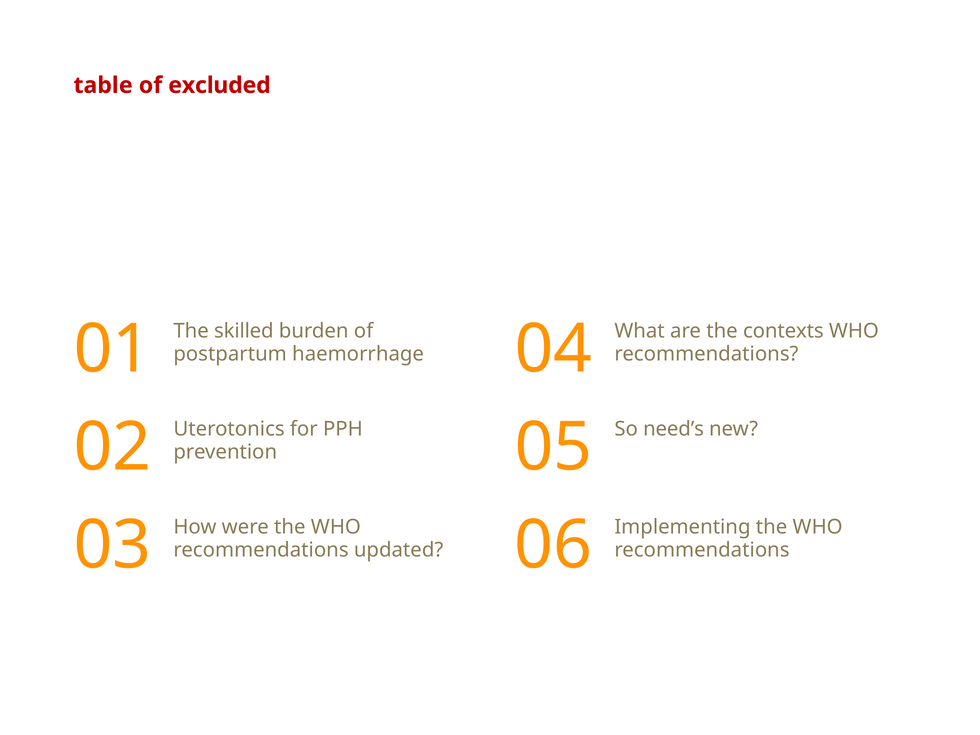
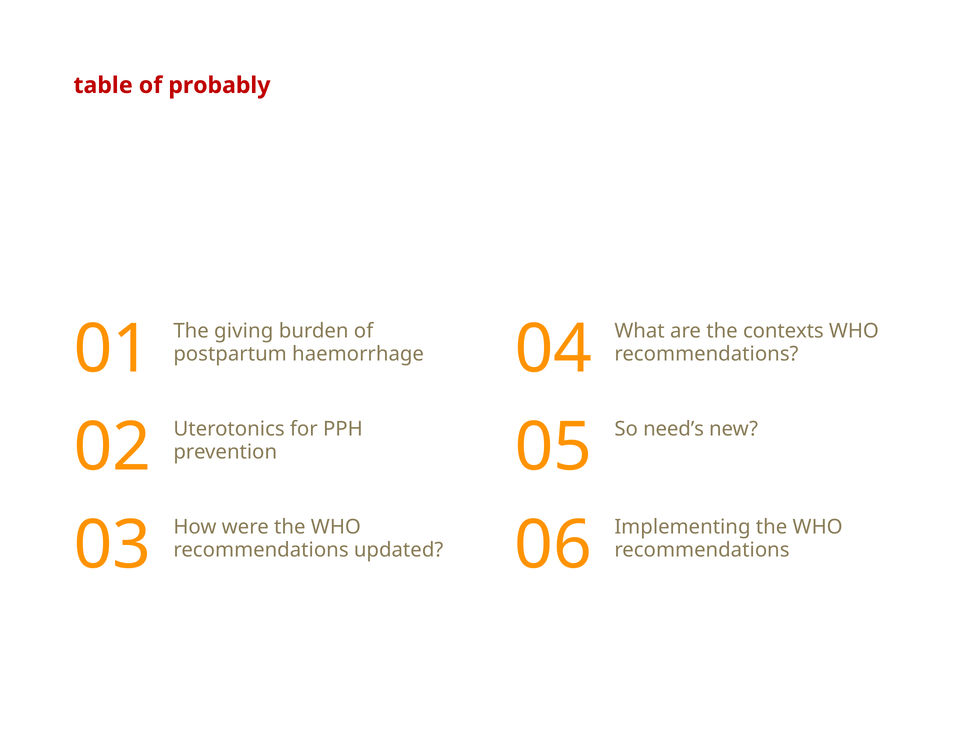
excluded: excluded -> probably
skilled: skilled -> giving
